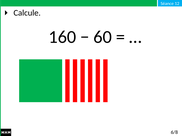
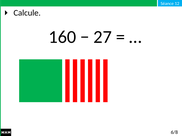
60: 60 -> 27
